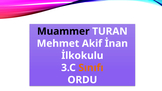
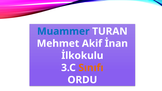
Muammer colour: black -> blue
